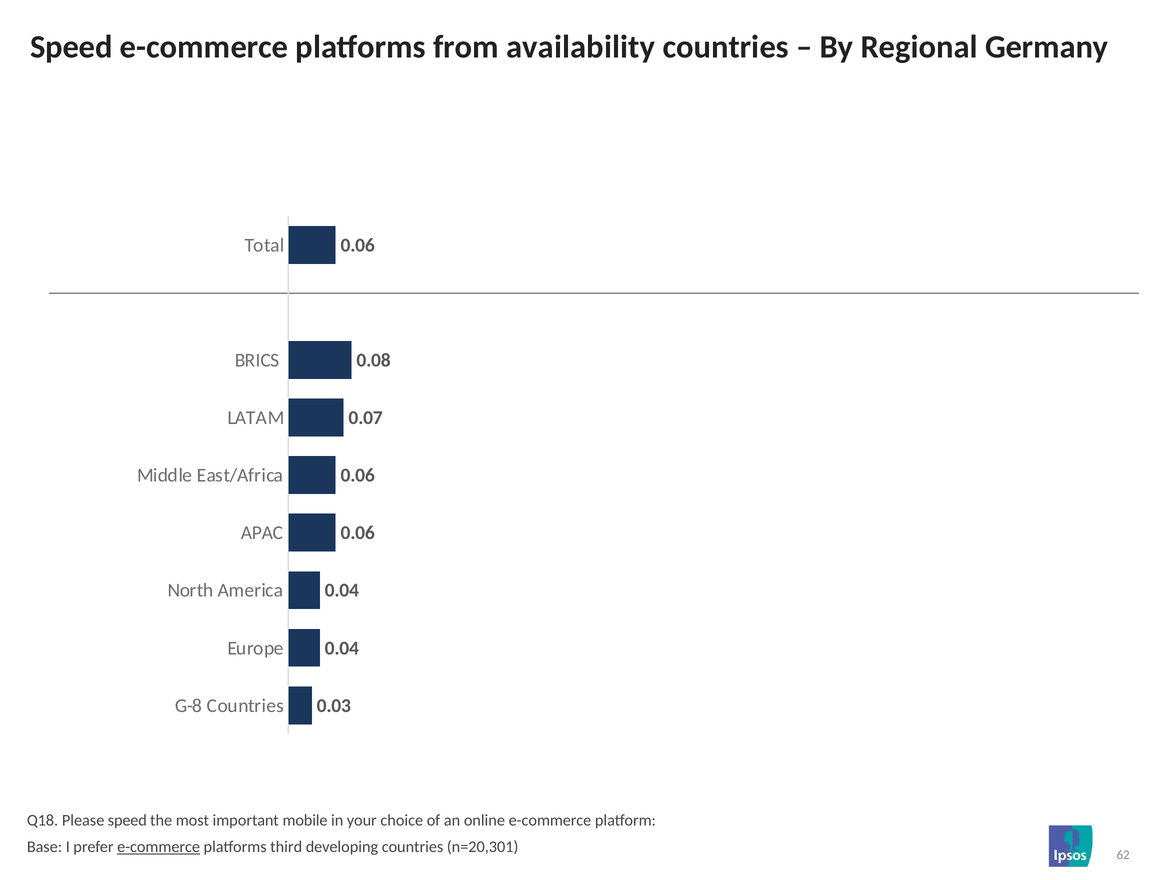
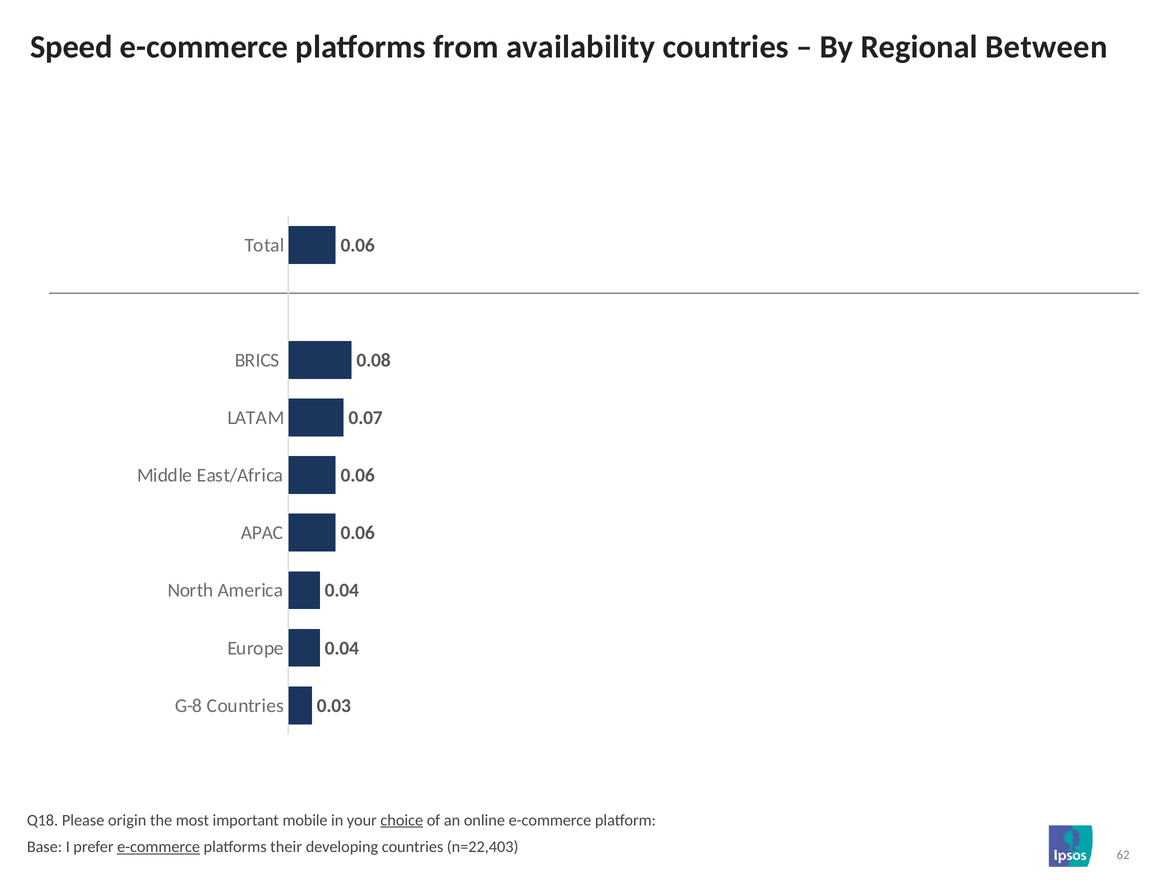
Germany: Germany -> Between
Please speed: speed -> origin
choice underline: none -> present
third: third -> their
n=20,301: n=20,301 -> n=22,403
